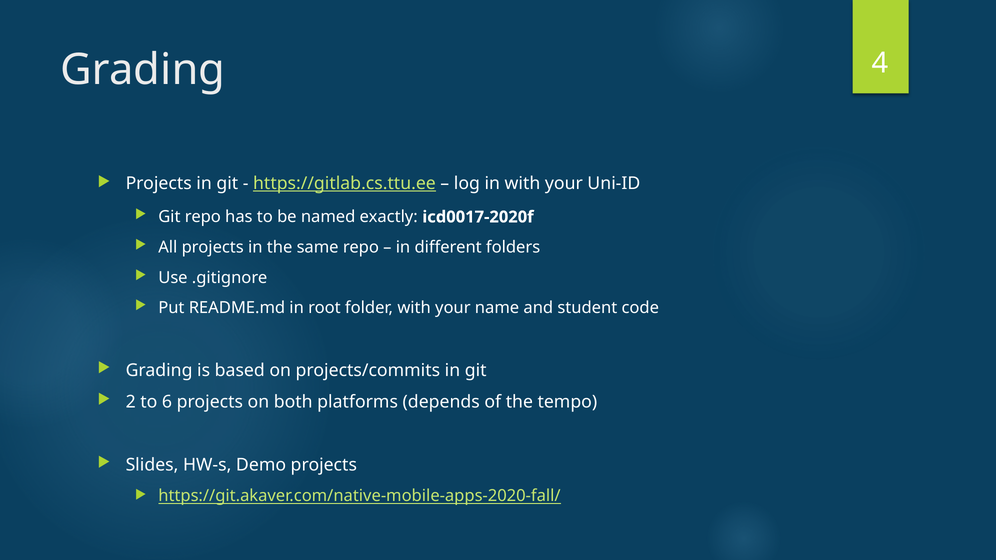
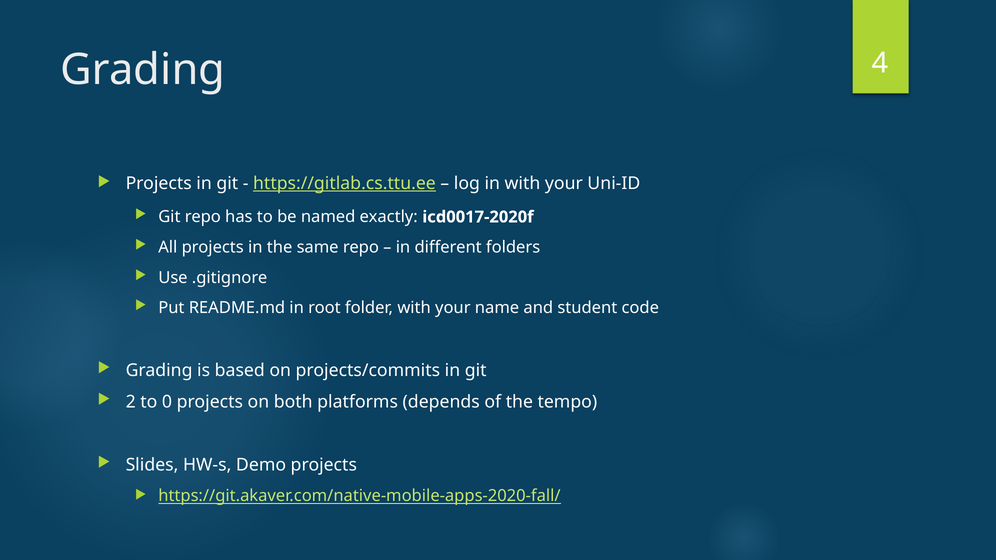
6: 6 -> 0
